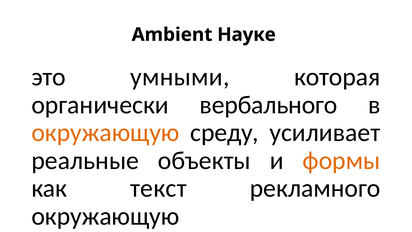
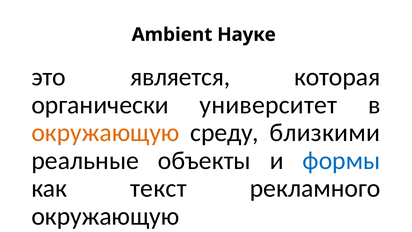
умными: умными -> является
вербального: вербального -> университет
усиливает: усиливает -> близкими
формы colour: orange -> blue
